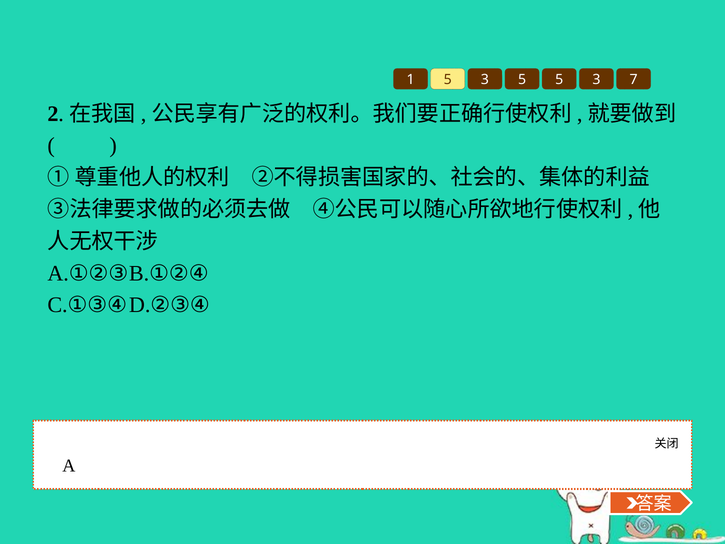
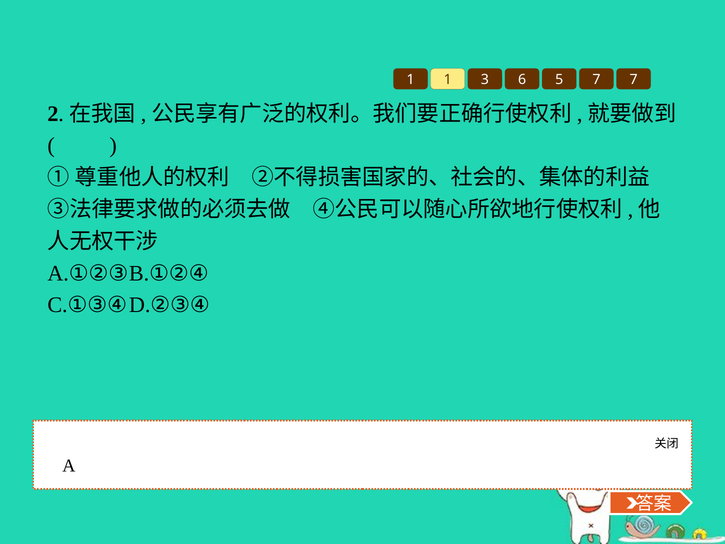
1 5: 5 -> 1
3 5: 5 -> 6
3 at (596, 80): 3 -> 7
